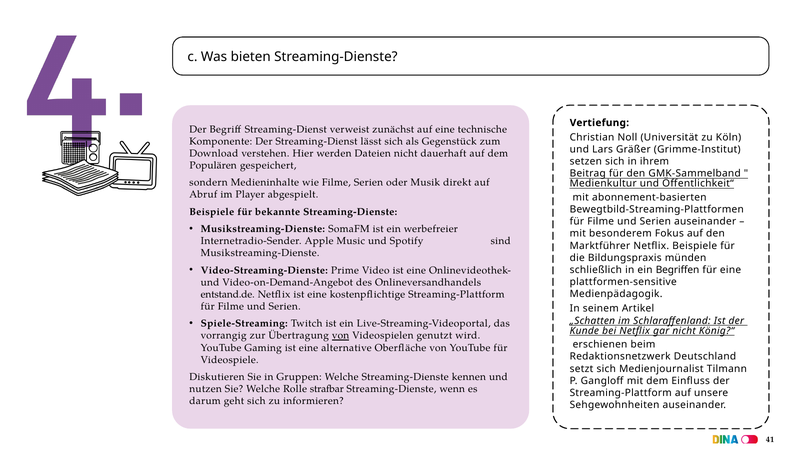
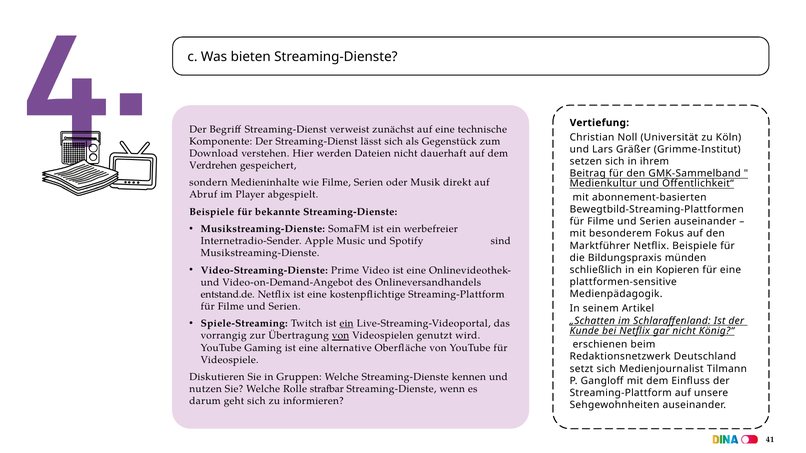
Populären: Populären -> Verdrehen
Begriffen: Begriffen -> Kopieren
ein at (346, 324) underline: none -> present
